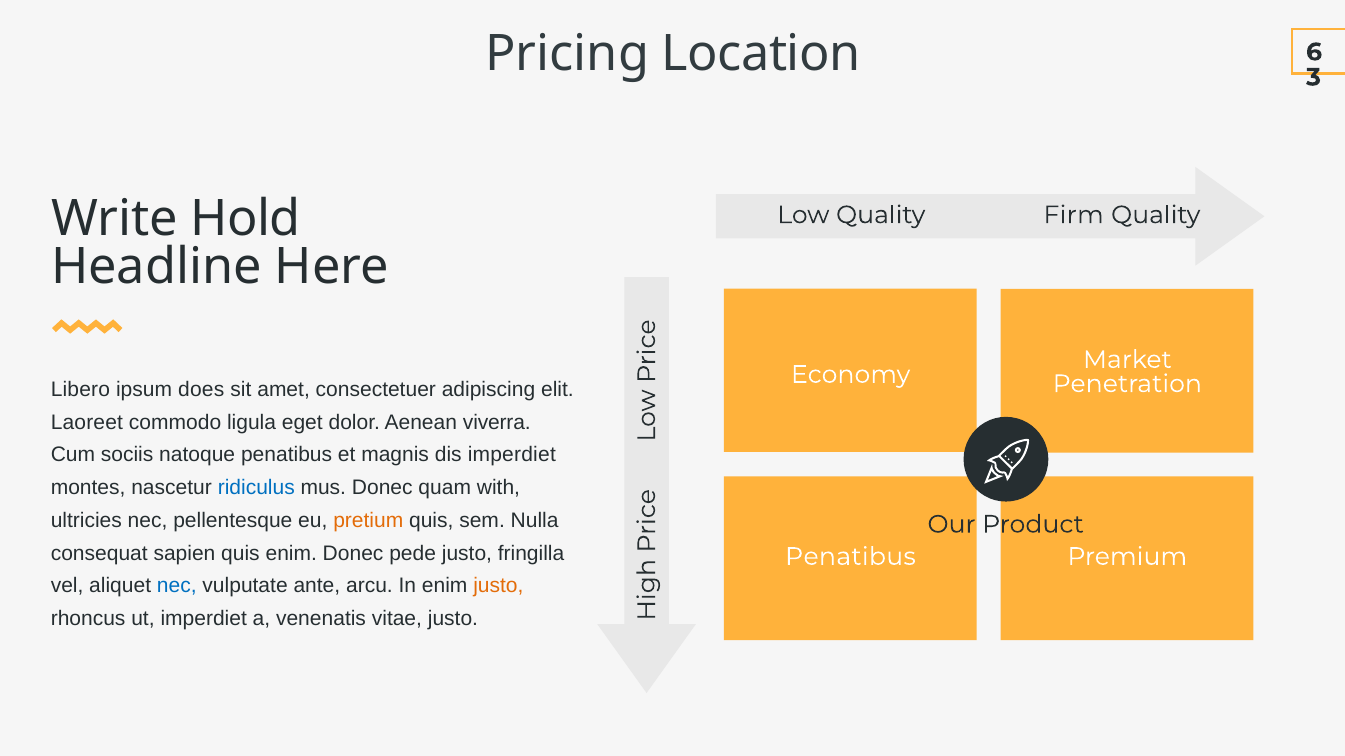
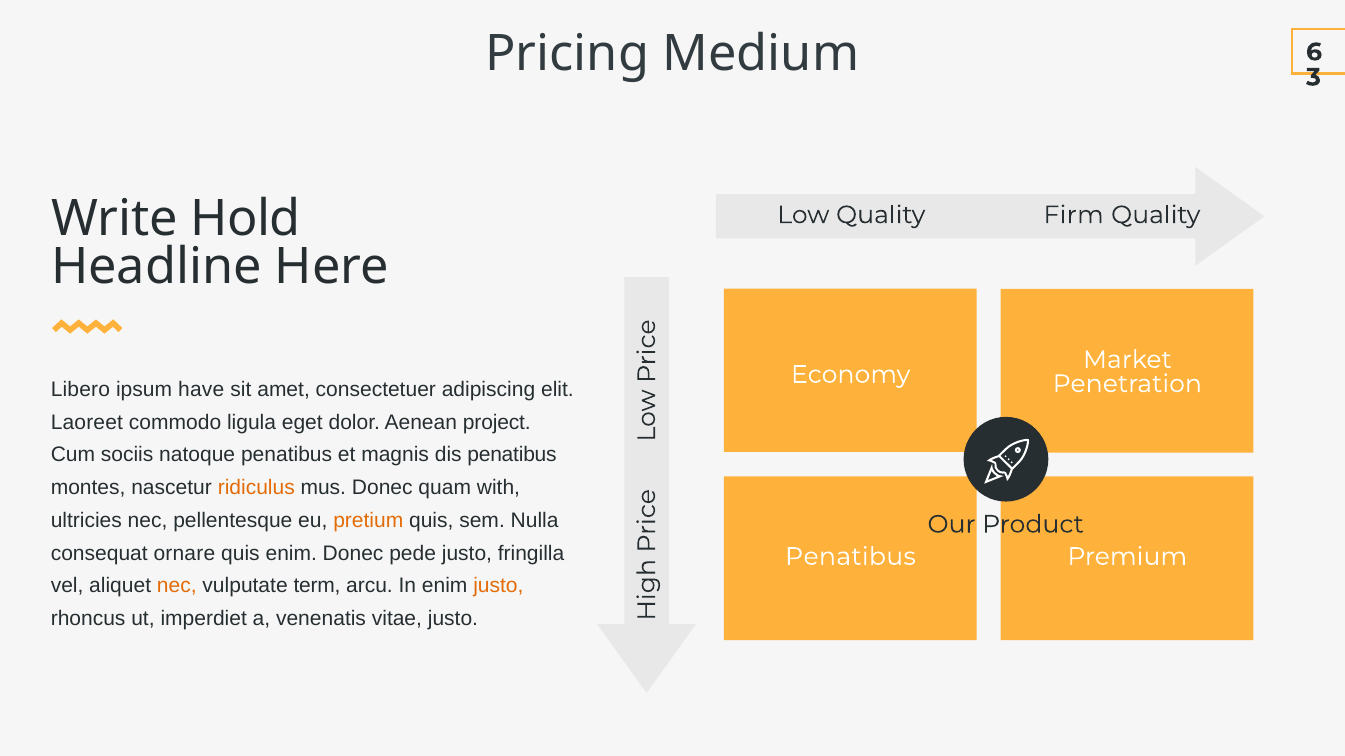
Location: Location -> Medium
does: does -> have
viverra: viverra -> project
dis imperdiet: imperdiet -> penatibus
ridiculus colour: blue -> orange
sapien: sapien -> ornare
nec at (177, 586) colour: blue -> orange
ante: ante -> term
